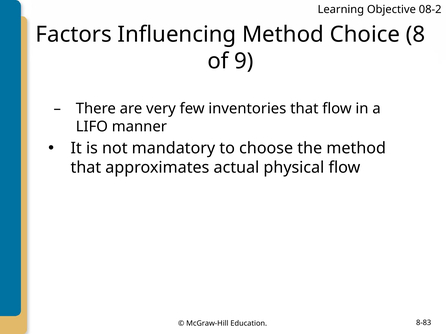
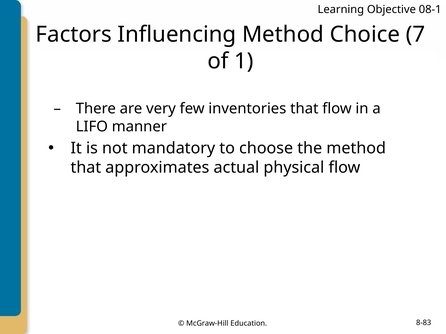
08-2: 08-2 -> 08-1
8: 8 -> 7
9: 9 -> 1
